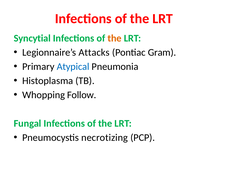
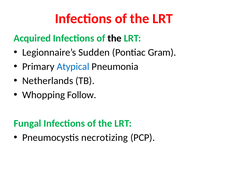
Syncytial: Syncytial -> Acquired
the at (115, 38) colour: orange -> black
Attacks: Attacks -> Sudden
Histoplasma: Histoplasma -> Netherlands
